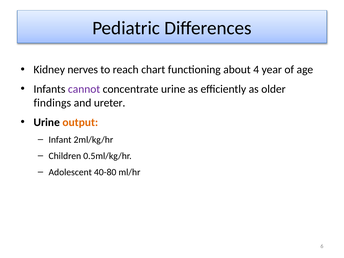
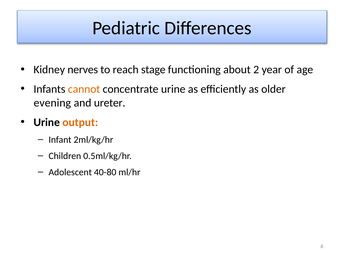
chart: chart -> stage
4: 4 -> 2
cannot colour: purple -> orange
findings: findings -> evening
